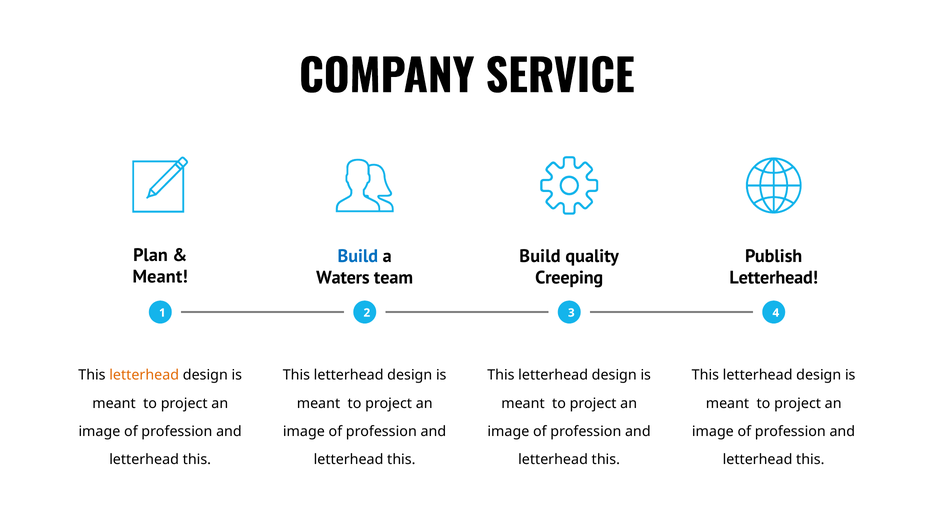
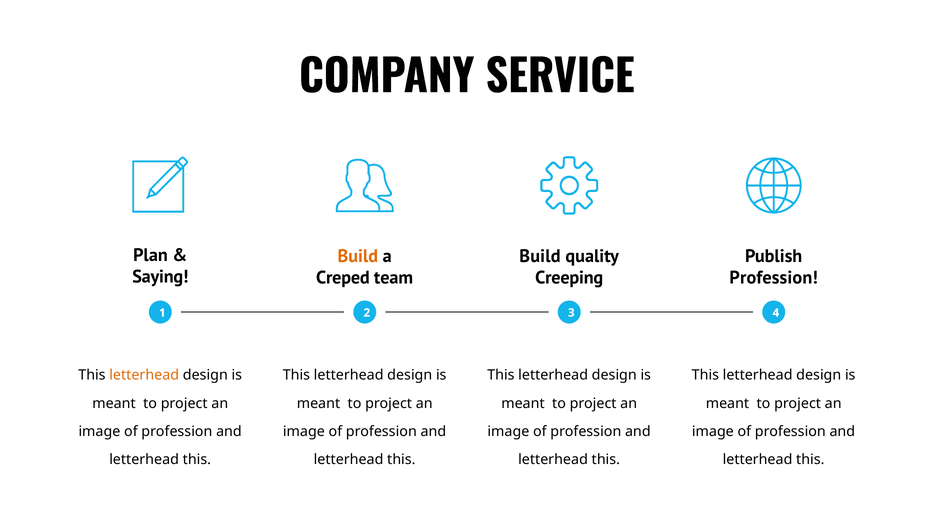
Build at (358, 256) colour: blue -> orange
Meant at (160, 277): Meant -> Saying
Waters: Waters -> Creped
Letterhead at (774, 278): Letterhead -> Profession
